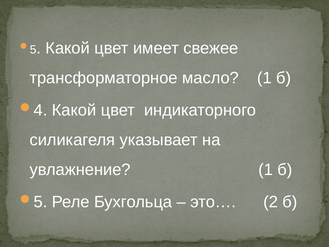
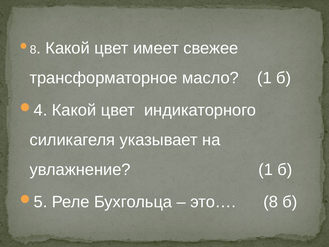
5 at (33, 50): 5 -> 8
это… 2: 2 -> 8
